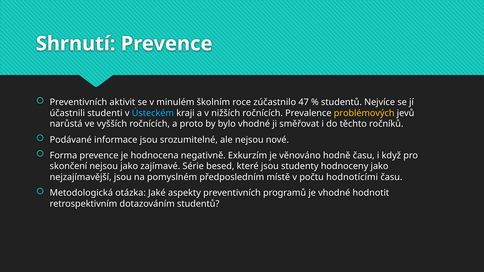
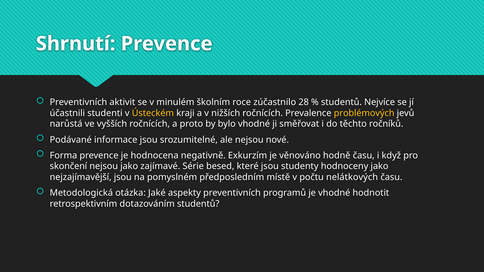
47: 47 -> 28
Ústeckém colour: light blue -> yellow
hodnotícími: hodnotícími -> nelátkových
